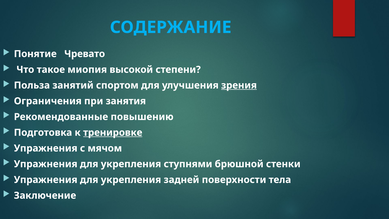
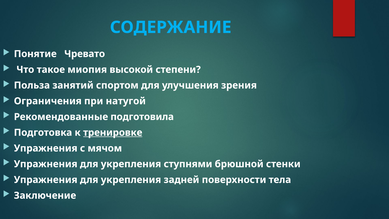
зрения underline: present -> none
занятия: занятия -> натугой
повышению: повышению -> подготовила
